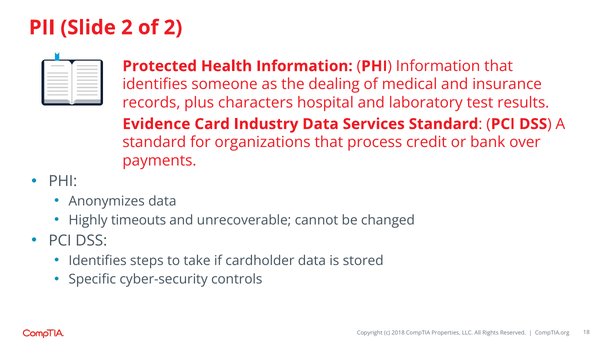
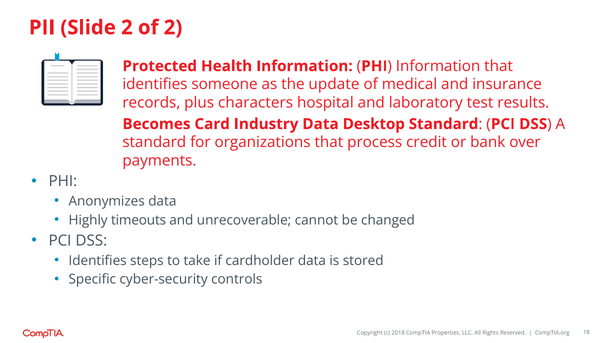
dealing: dealing -> update
Evidence: Evidence -> Becomes
Services: Services -> Desktop
